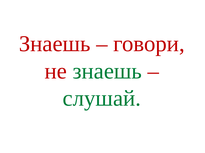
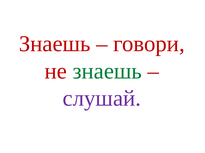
слушай colour: green -> purple
